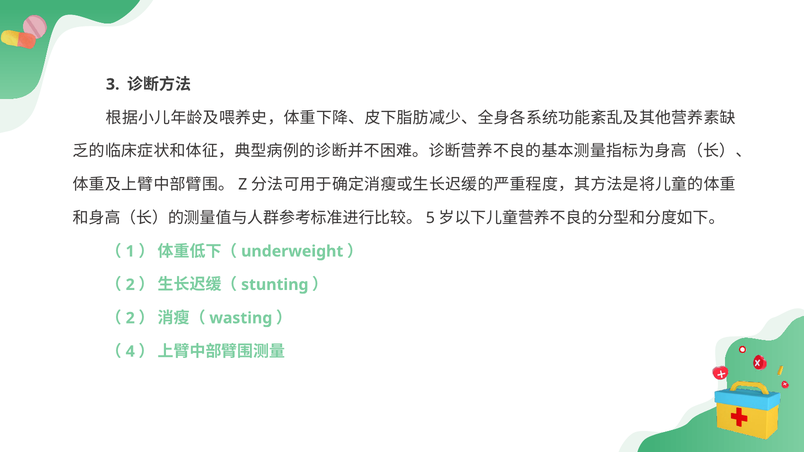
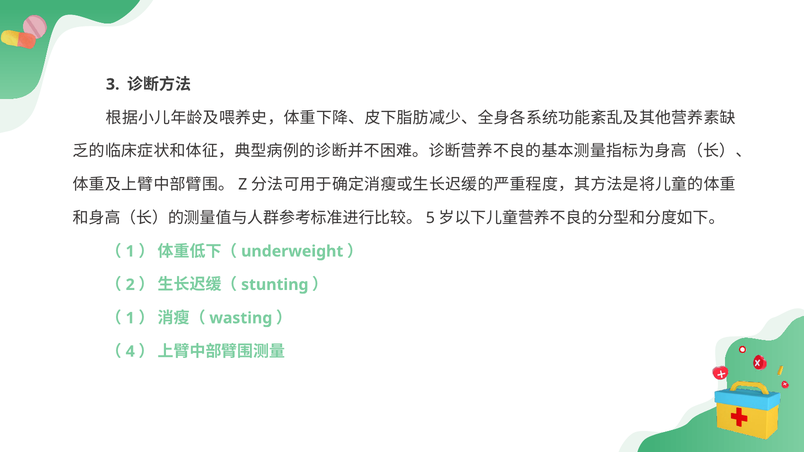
2 at (130, 318): 2 -> 1
